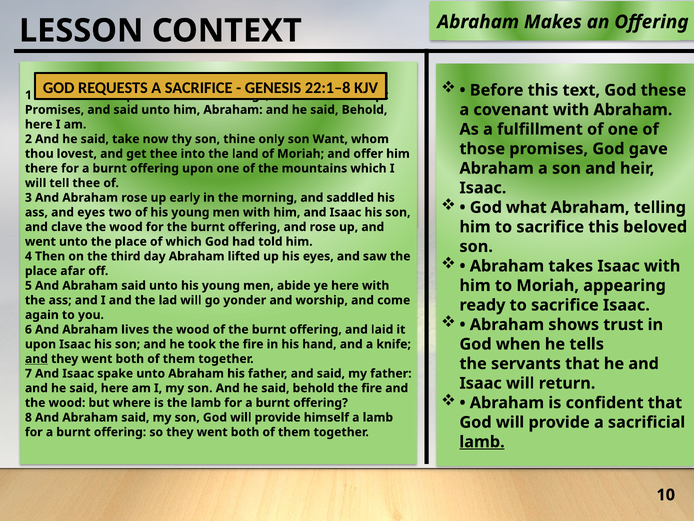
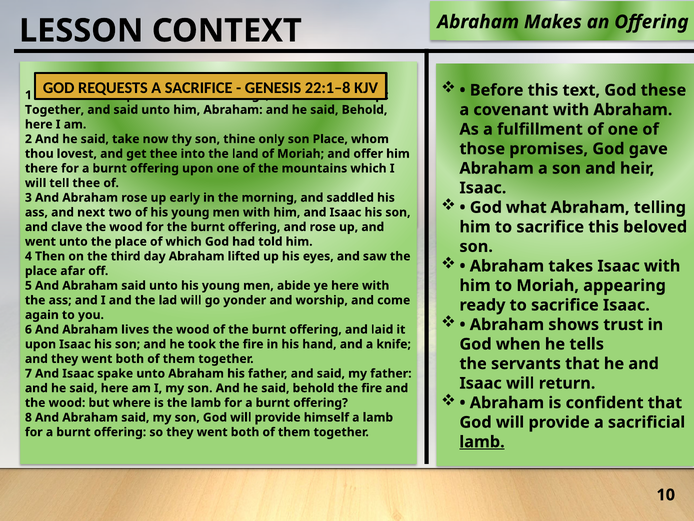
Promises at (55, 110): Promises -> Together
son Want: Want -> Place
and eyes: eyes -> next
and at (36, 359) underline: present -> none
